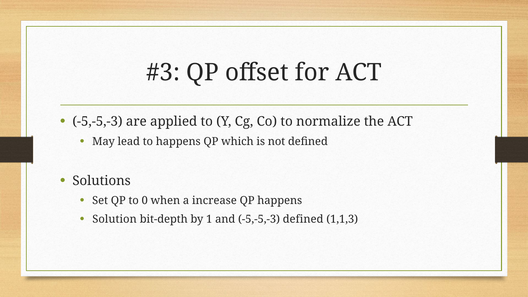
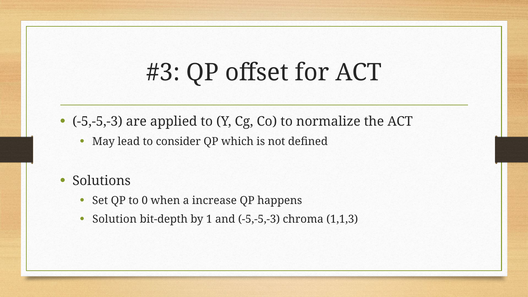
to happens: happens -> consider
-5,-5,-3 defined: defined -> chroma
